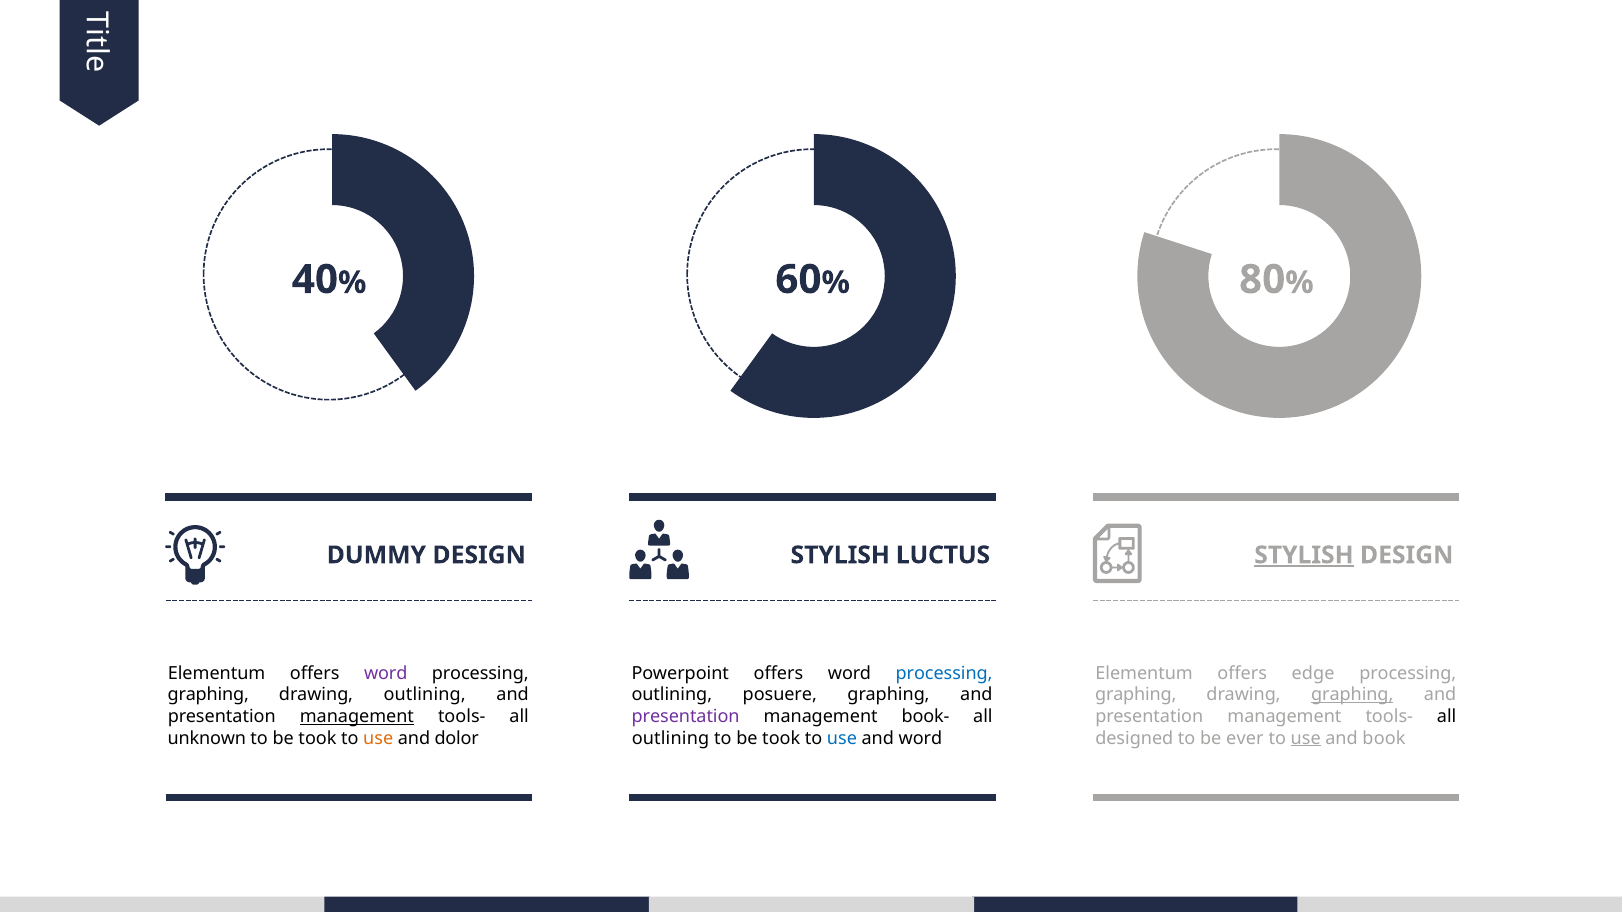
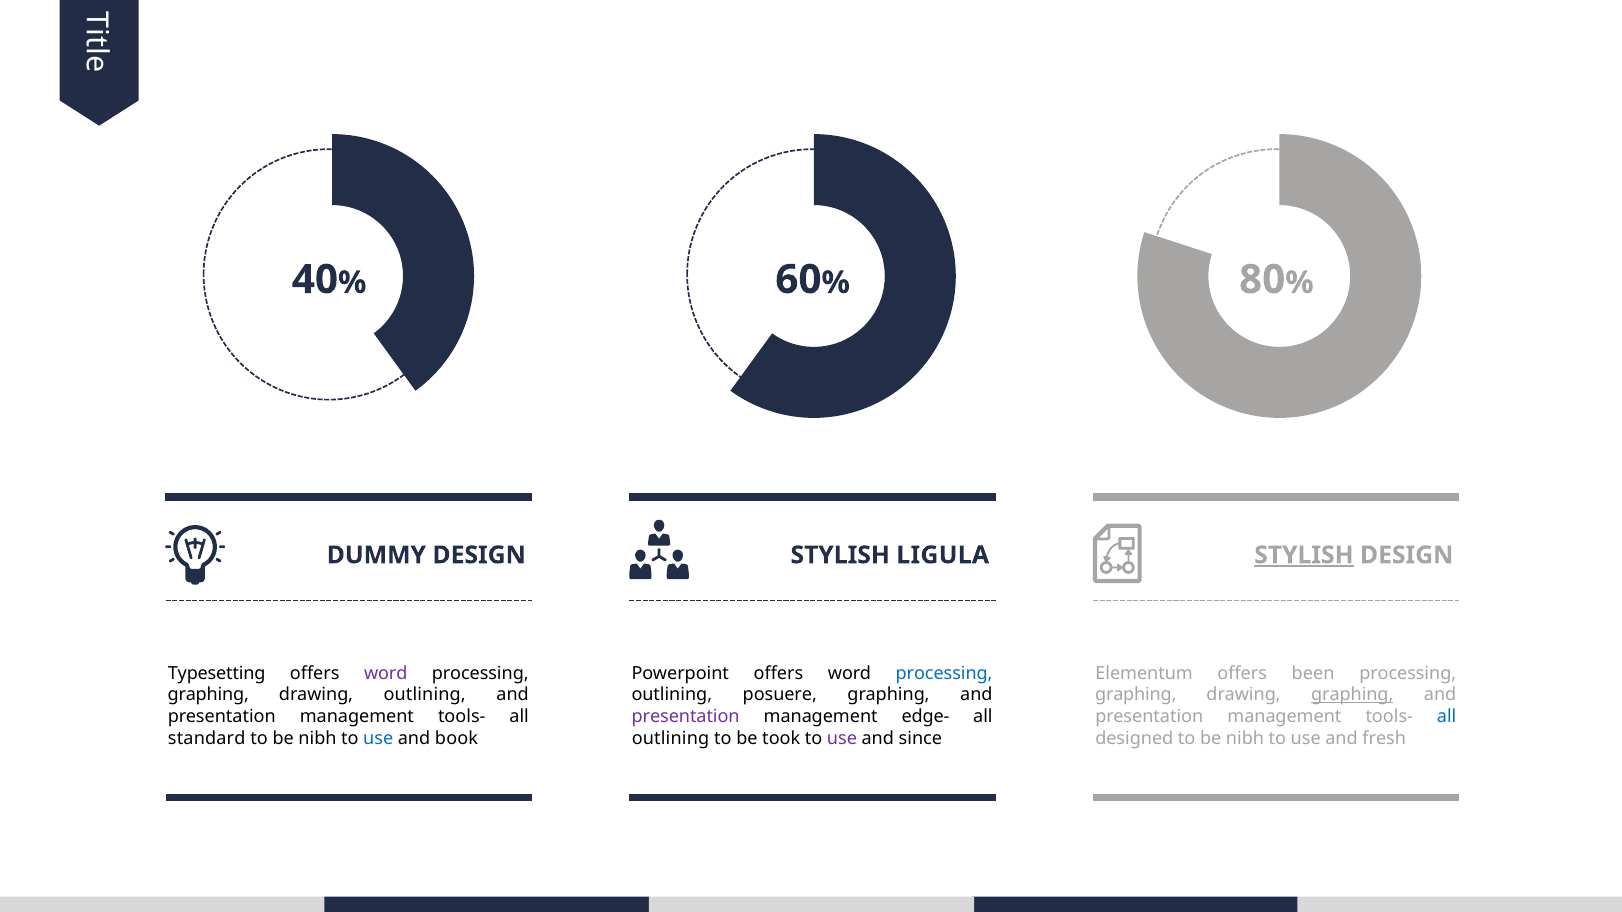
LUCTUS: LUCTUS -> LIGULA
Elementum at (217, 674): Elementum -> Typesetting
edge: edge -> been
management at (357, 717) underline: present -> none
book-: book- -> edge-
all at (1447, 717) colour: black -> blue
unknown: unknown -> standard
took at (318, 738): took -> nibh
use at (378, 738) colour: orange -> blue
dolor: dolor -> book
use at (842, 738) colour: blue -> purple
and word: word -> since
designed to be ever: ever -> nibh
use at (1306, 738) underline: present -> none
book: book -> fresh
